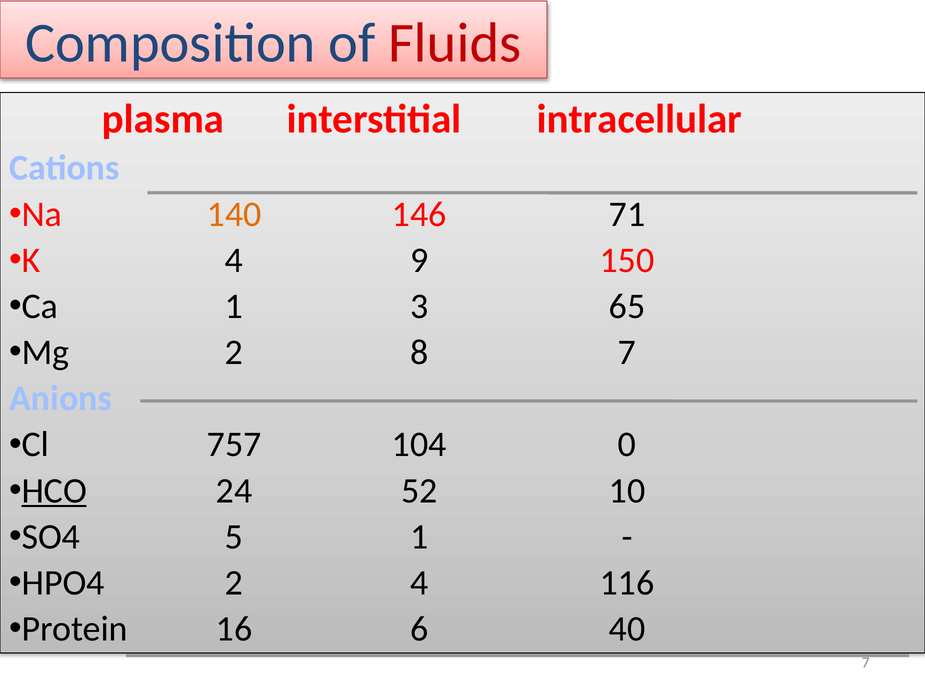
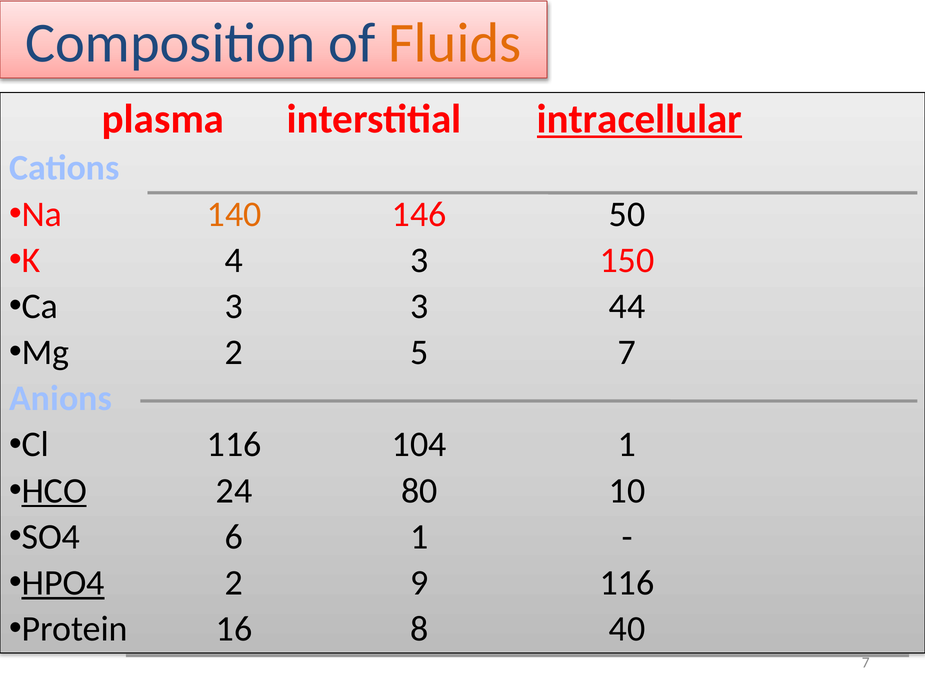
Fluids colour: red -> orange
intracellular underline: none -> present
71: 71 -> 50
4 9: 9 -> 3
Ca 1: 1 -> 3
65: 65 -> 44
8: 8 -> 5
Cl 757: 757 -> 116
104 0: 0 -> 1
52: 52 -> 80
5: 5 -> 6
HPO4 underline: none -> present
2 4: 4 -> 9
6: 6 -> 8
